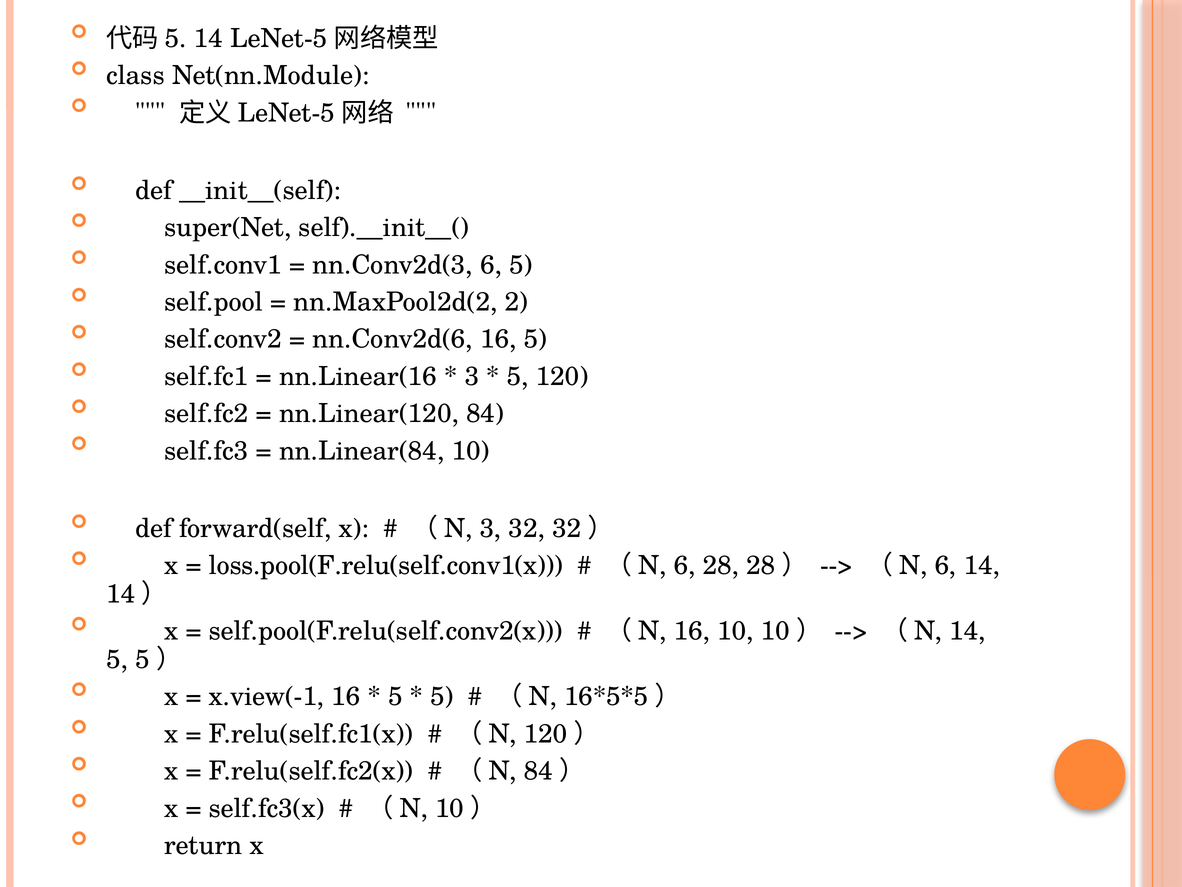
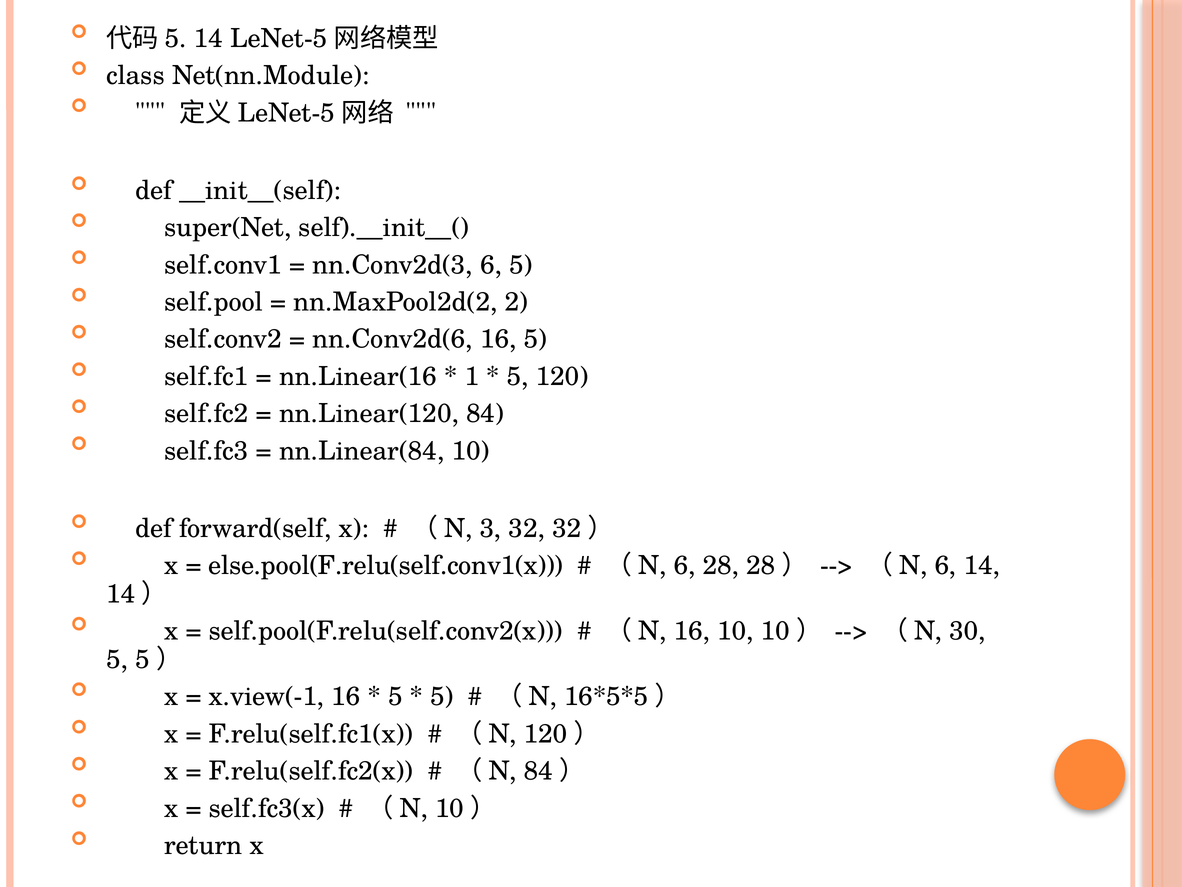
3 at (472, 376): 3 -> 1
loss.pool(F.relu(self.conv1(x: loss.pool(F.relu(self.conv1(x -> else.pool(F.relu(self.conv1(x
（N 14: 14 -> 30
